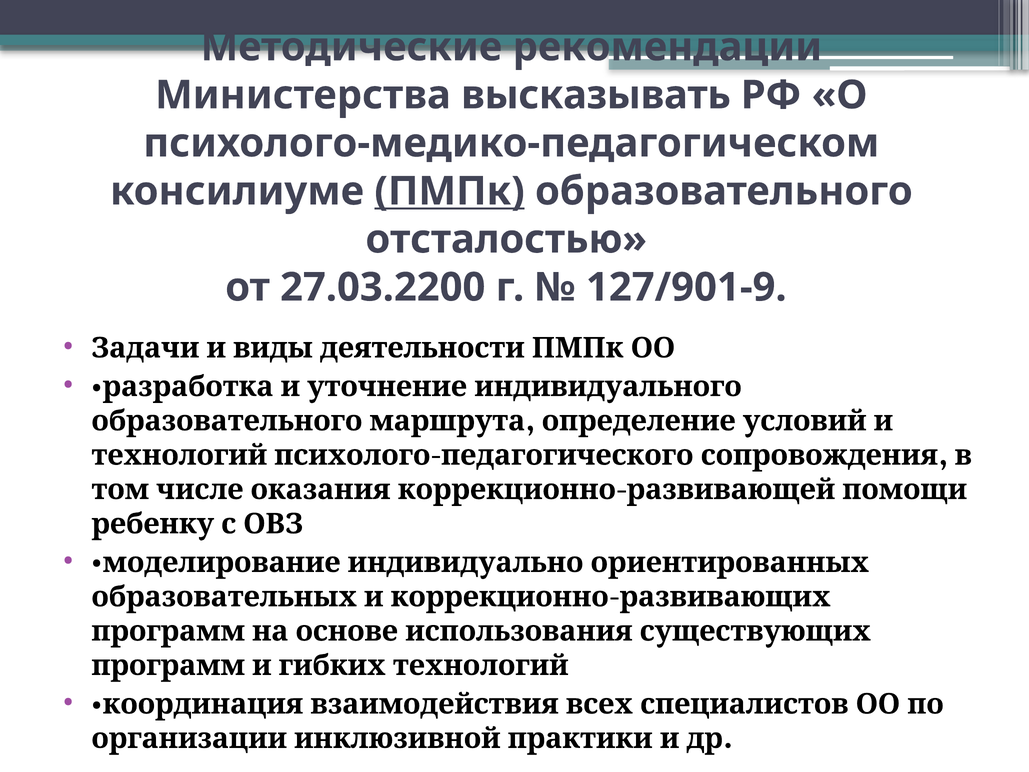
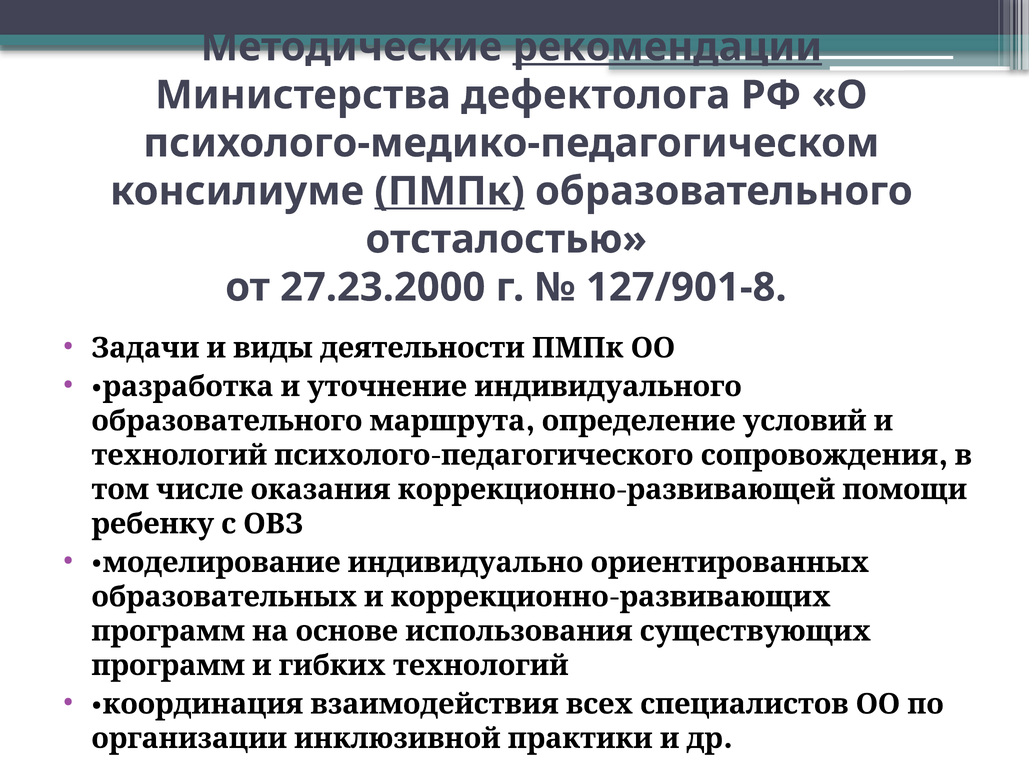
рекомендации underline: none -> present
высказывать: высказывать -> дефектолога
27.03.2200: 27.03.2200 -> 27.23.2000
127/901-9: 127/901-9 -> 127/901-8
